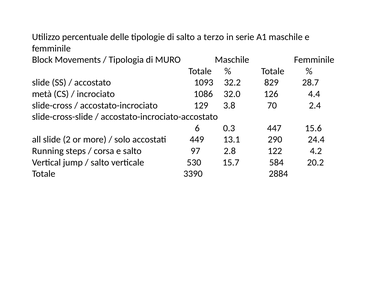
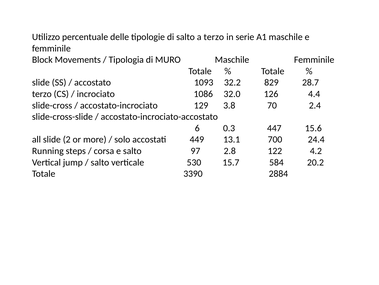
metà at (42, 94): metà -> terzo
290: 290 -> 700
